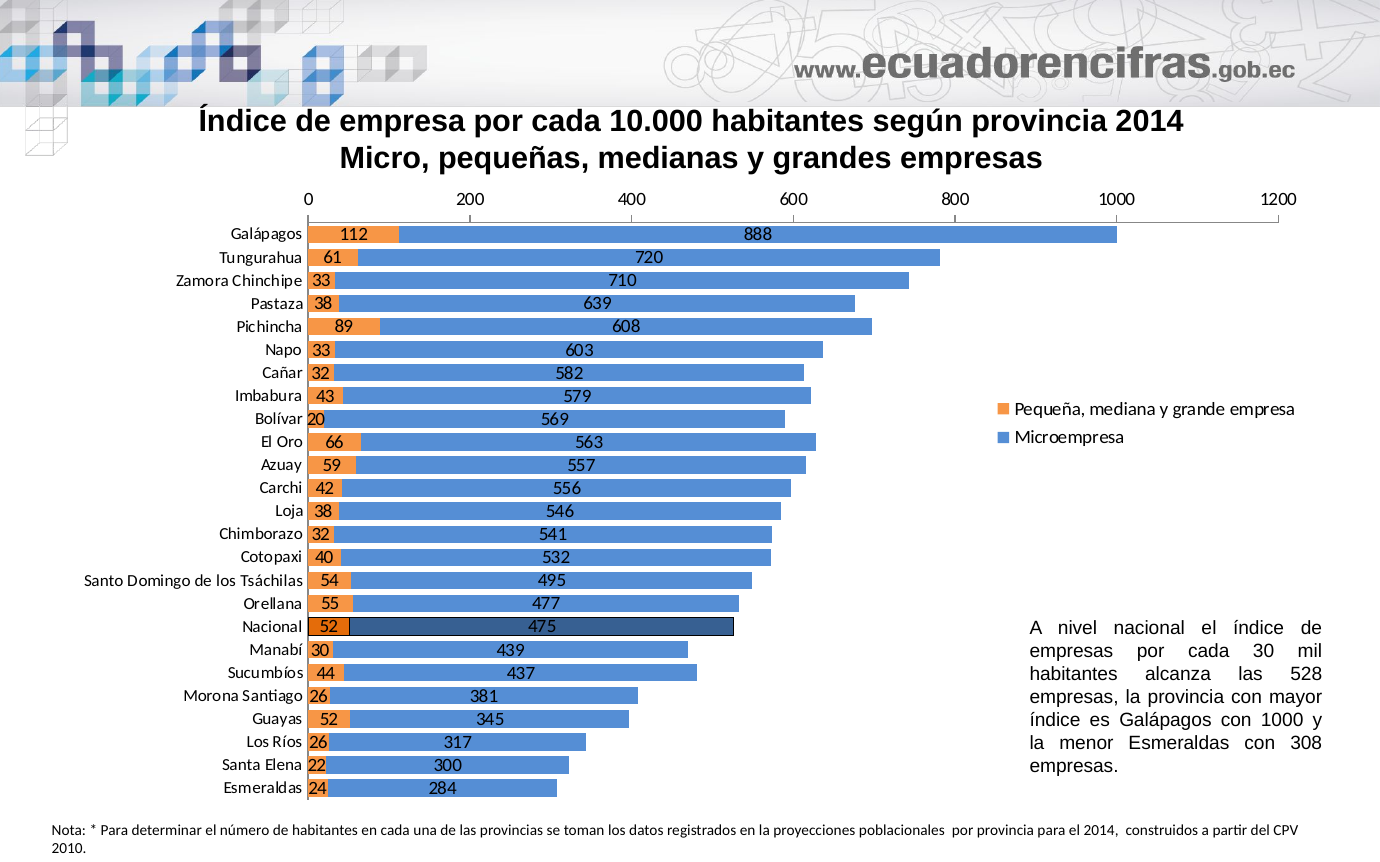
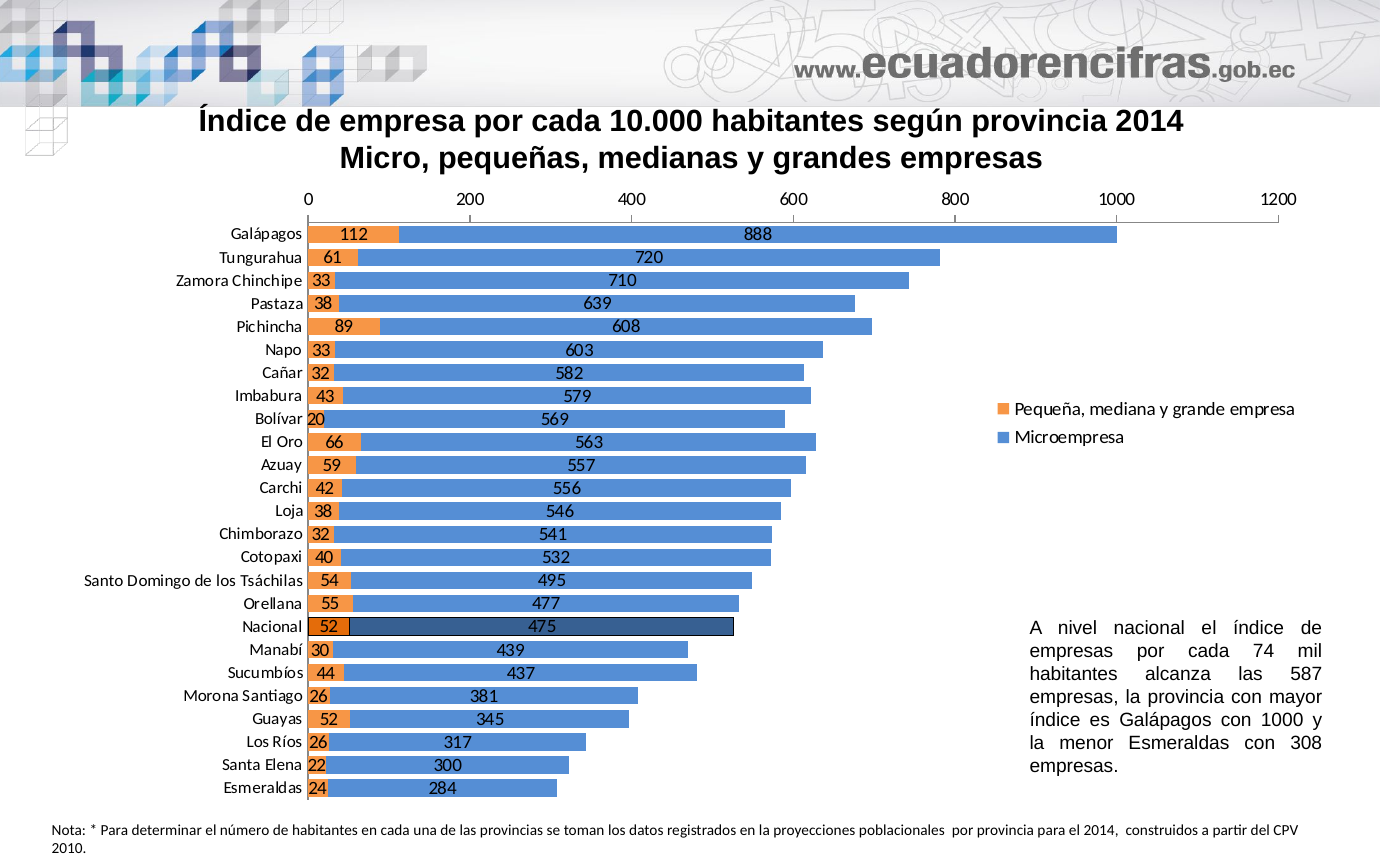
cada 30: 30 -> 74
528: 528 -> 587
